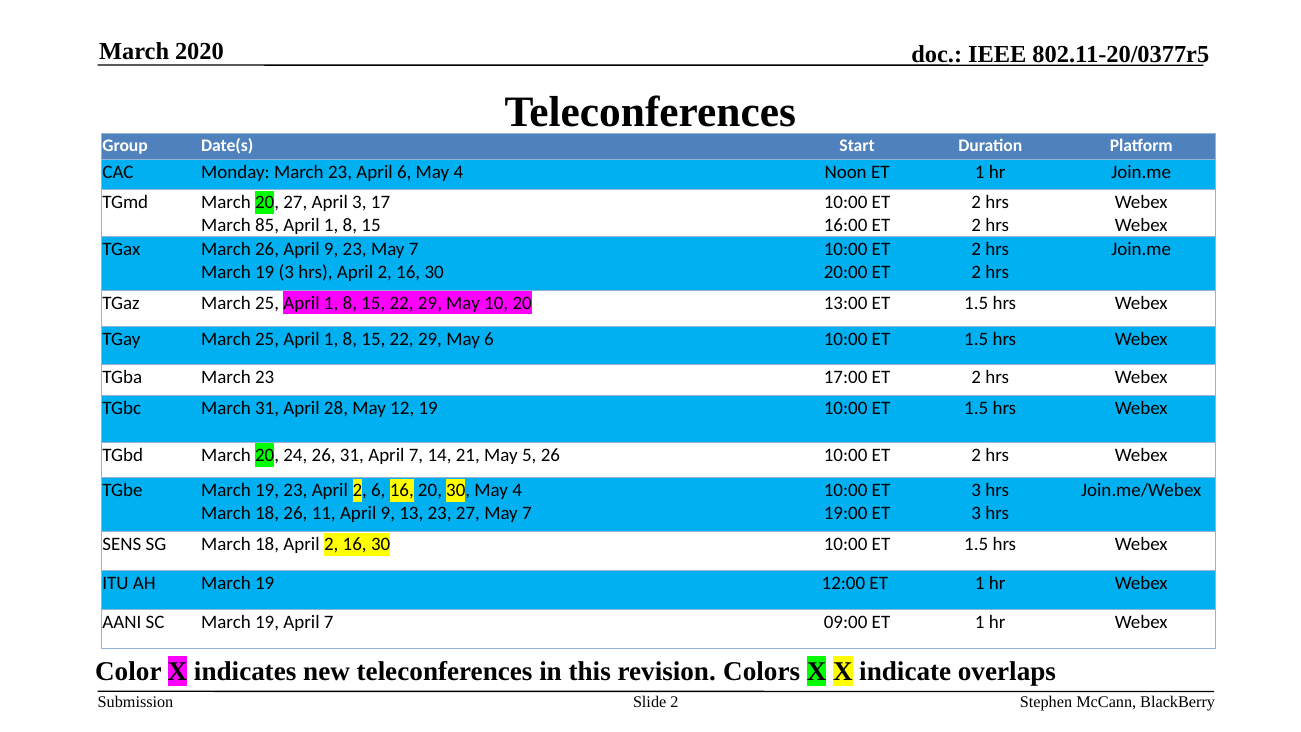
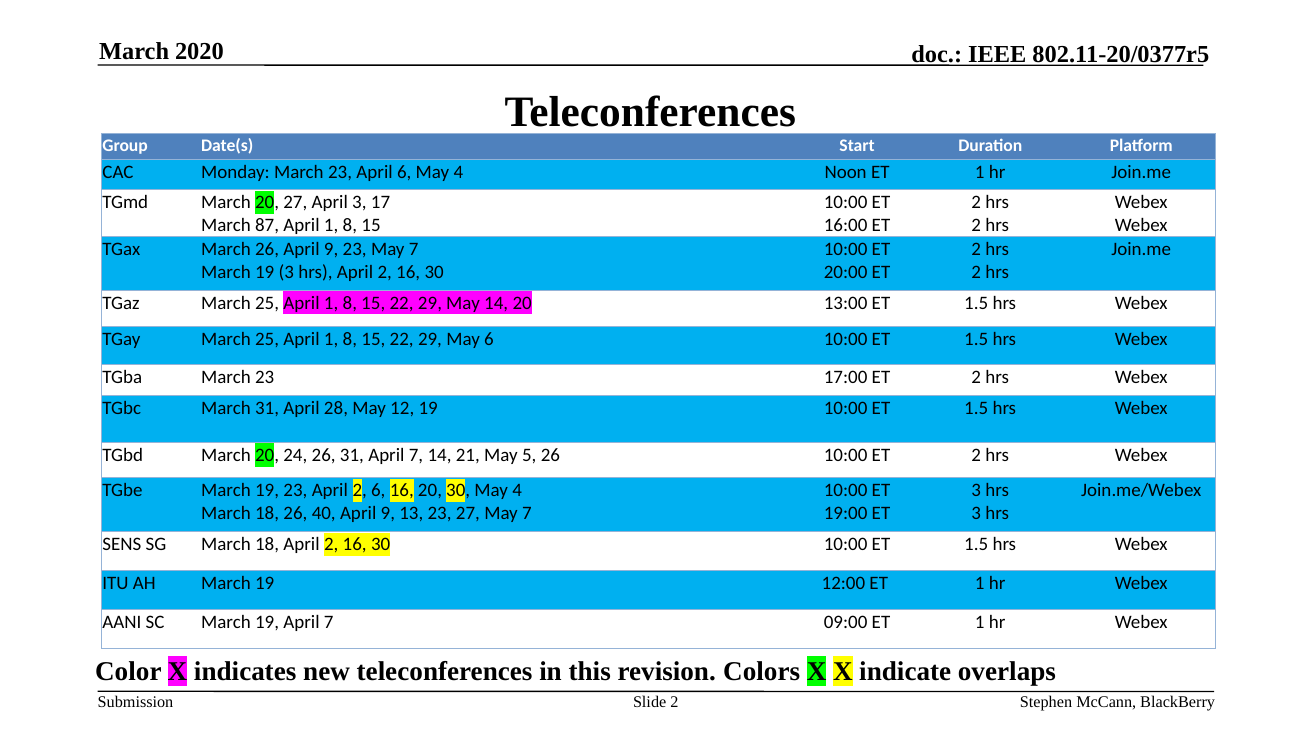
85: 85 -> 87
May 10: 10 -> 14
11: 11 -> 40
